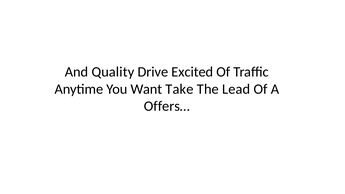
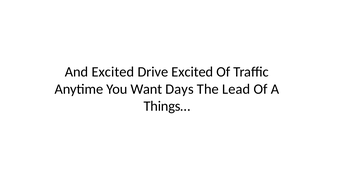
And Quality: Quality -> Excited
Take: Take -> Days
Offers…: Offers… -> Things…
